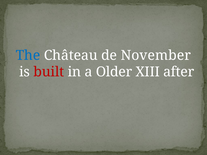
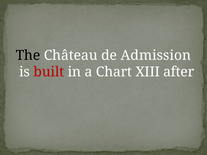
The colour: blue -> black
November: November -> Admission
Older: Older -> Chart
